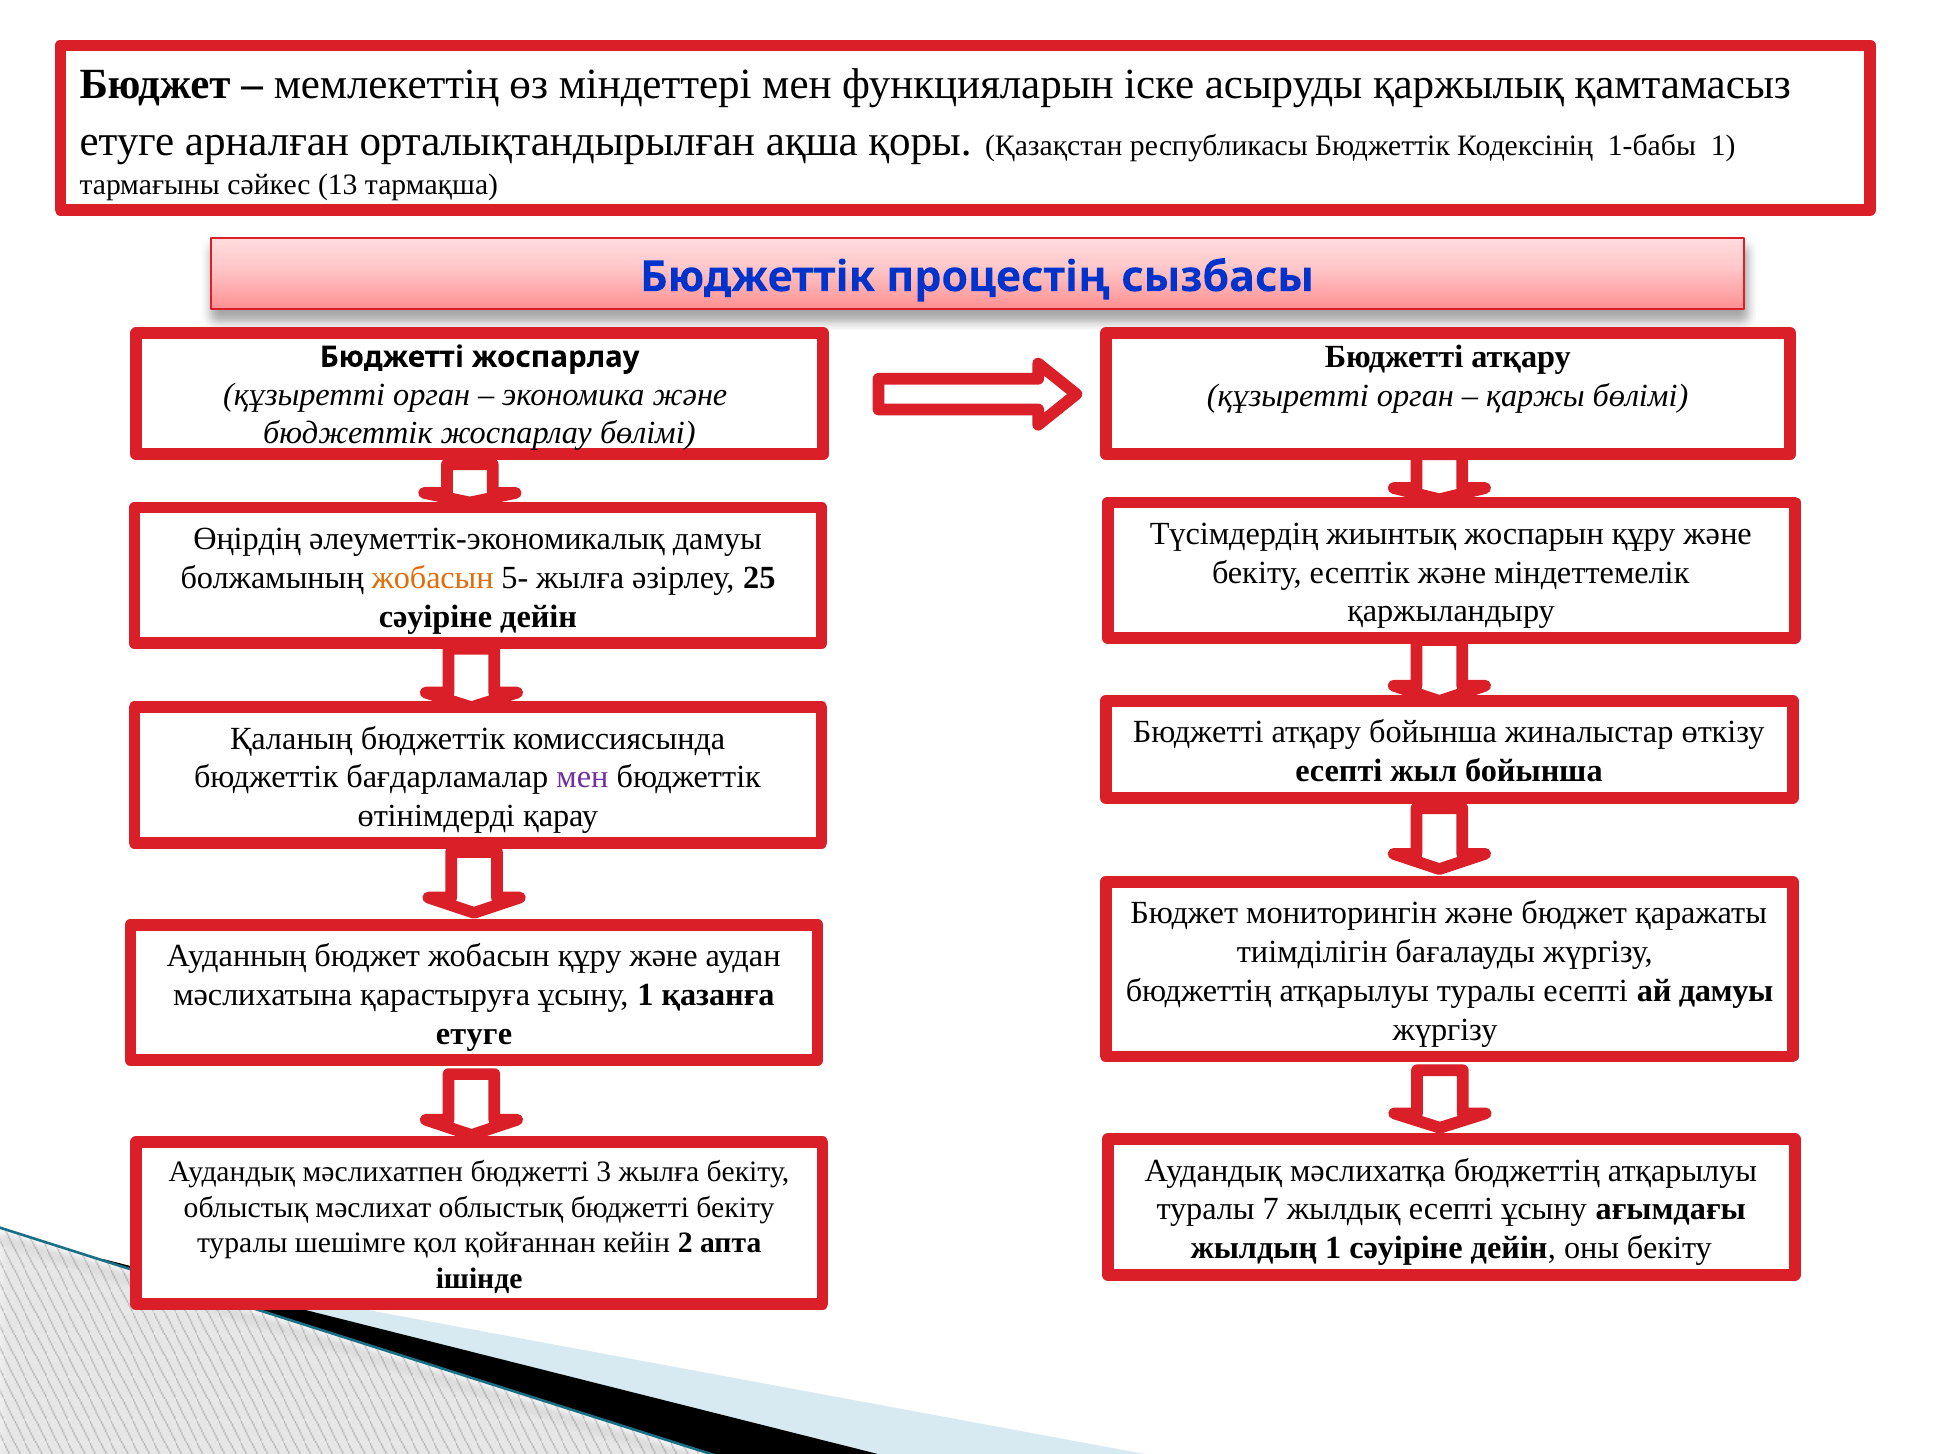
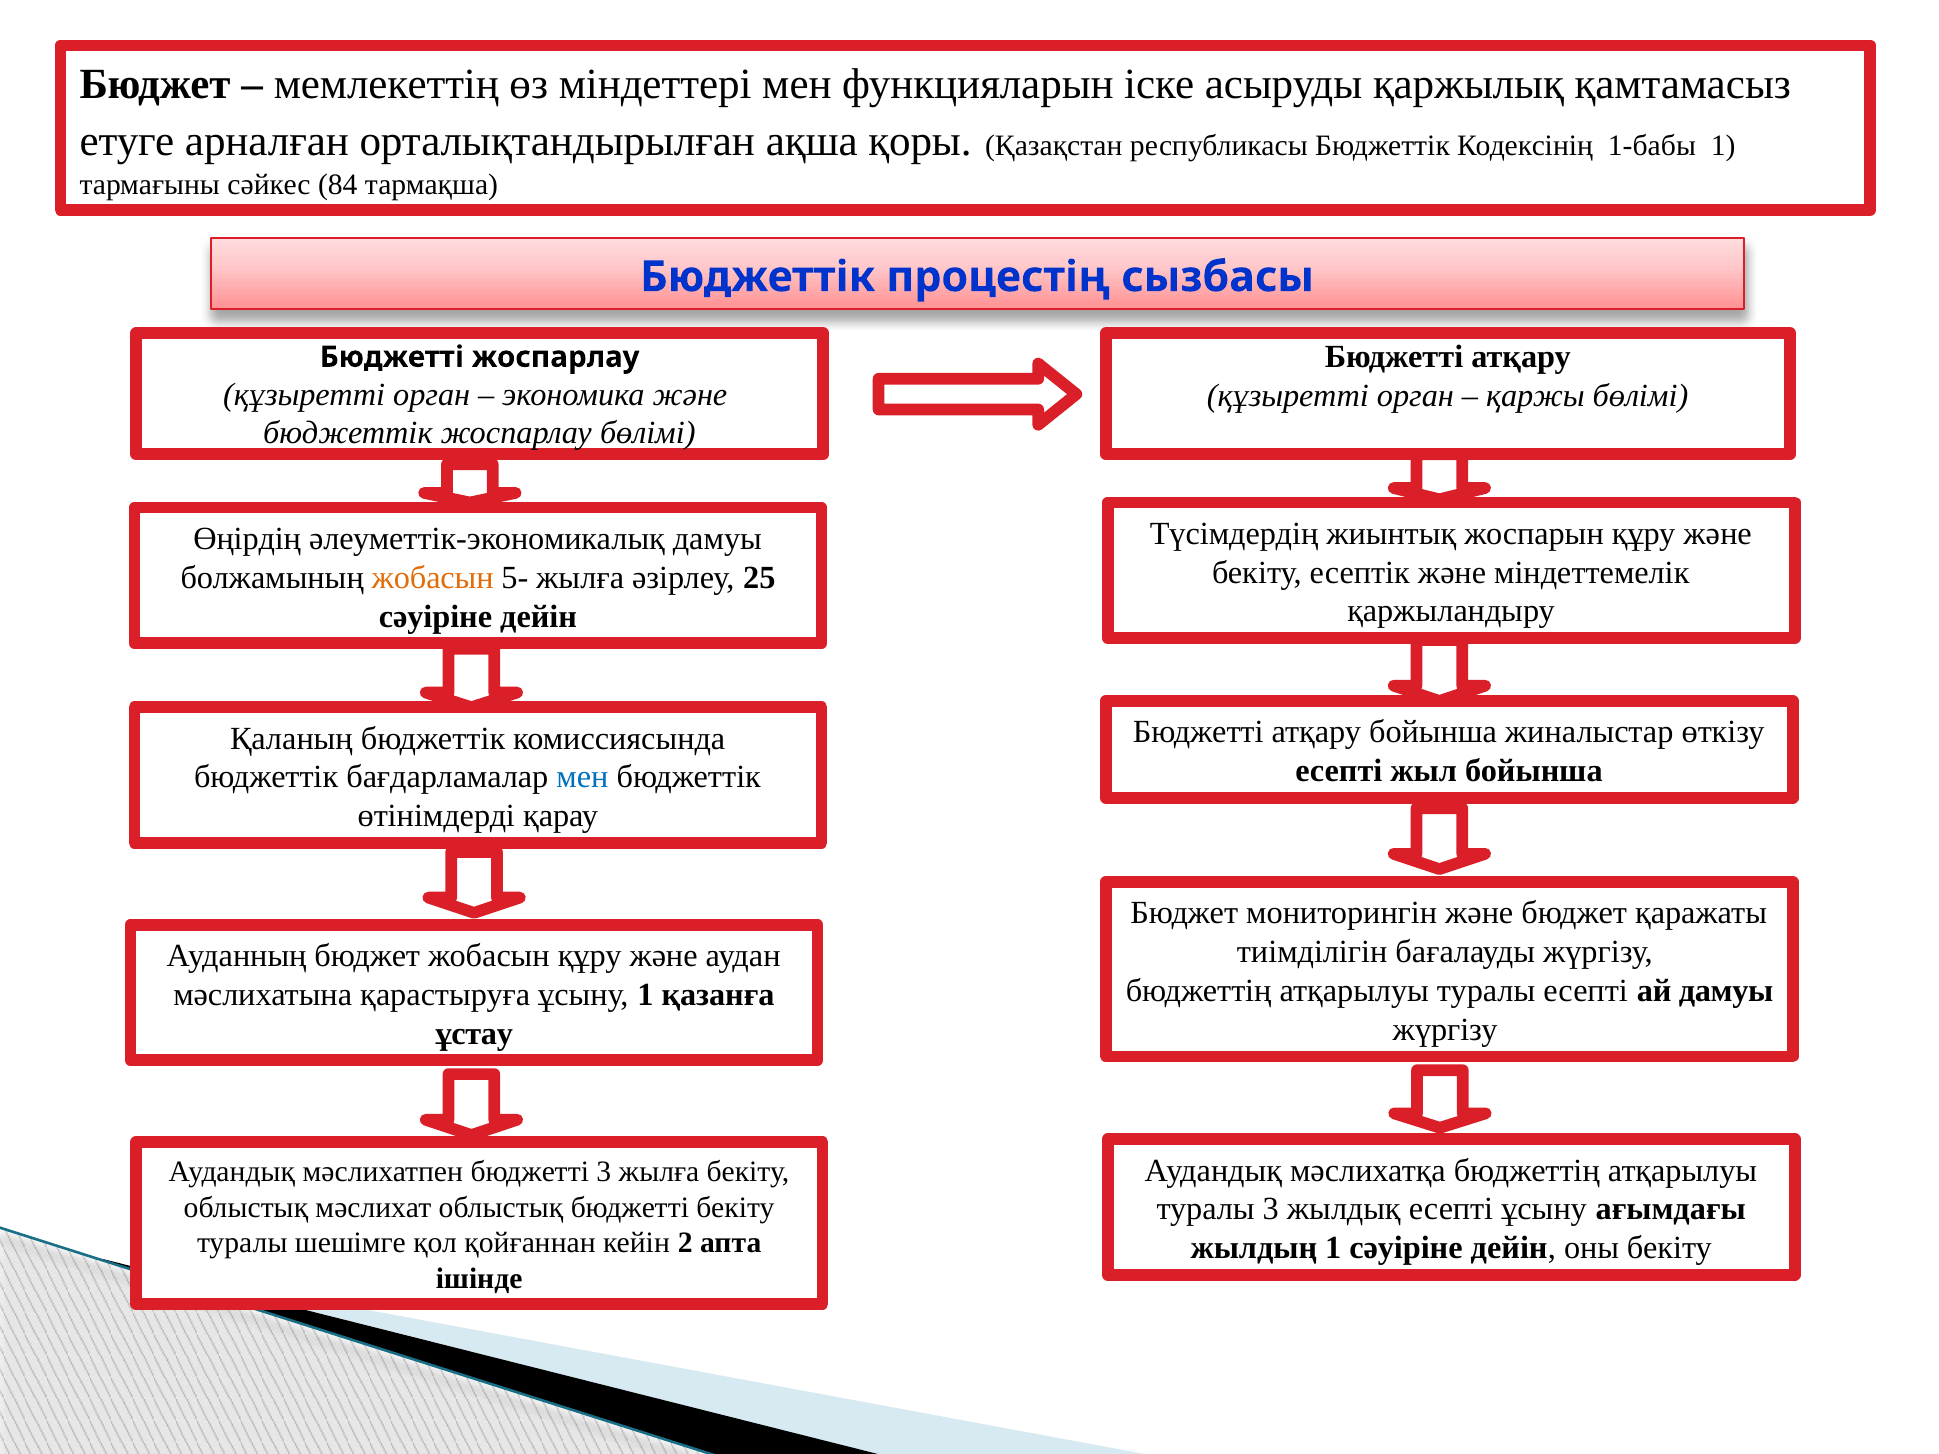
13: 13 -> 84
мен at (582, 777) colour: purple -> blue
етуге at (474, 1034): етуге -> ұстау
туралы 7: 7 -> 3
